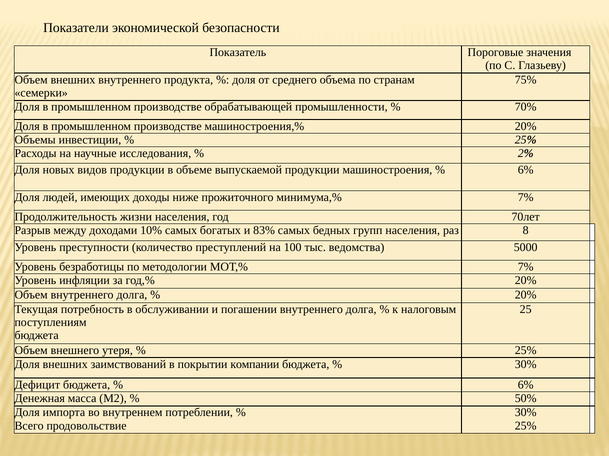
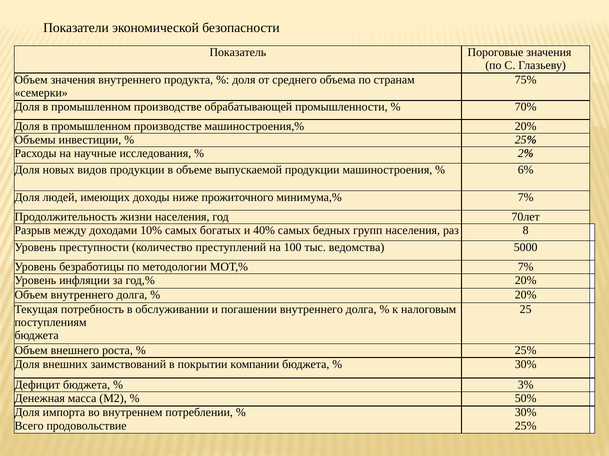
Объем внешних: внешних -> значения
83%: 83% -> 40%
утеря: утеря -> роста
6% at (526, 385): 6% -> 3%
